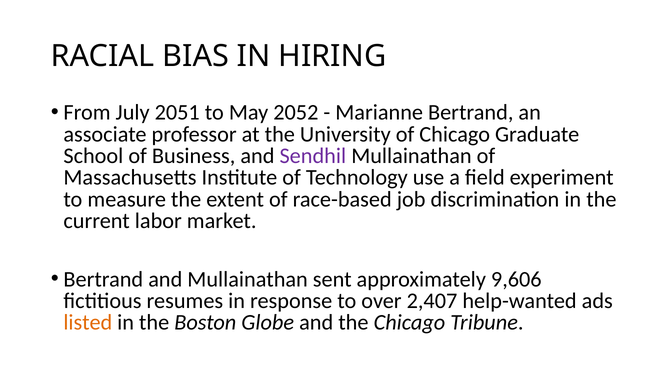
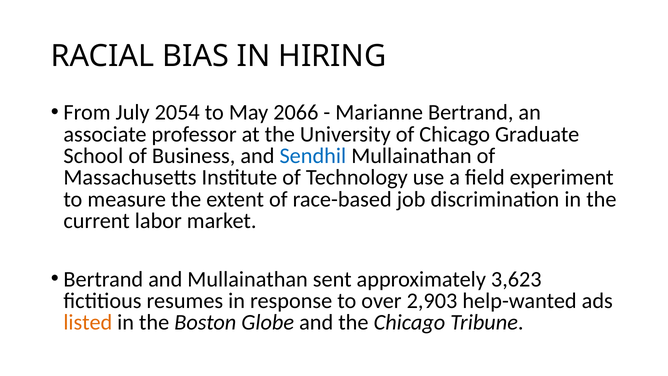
2051: 2051 -> 2054
2052: 2052 -> 2066
Sendhil colour: purple -> blue
9,606: 9,606 -> 3,623
2,407: 2,407 -> 2,903
